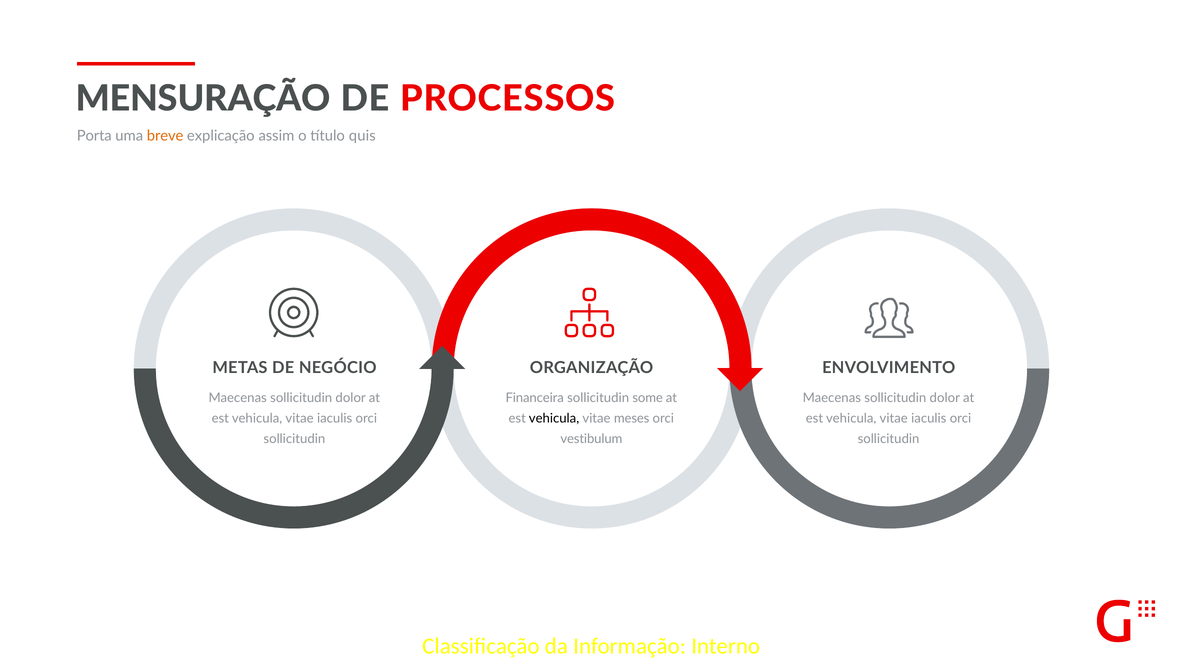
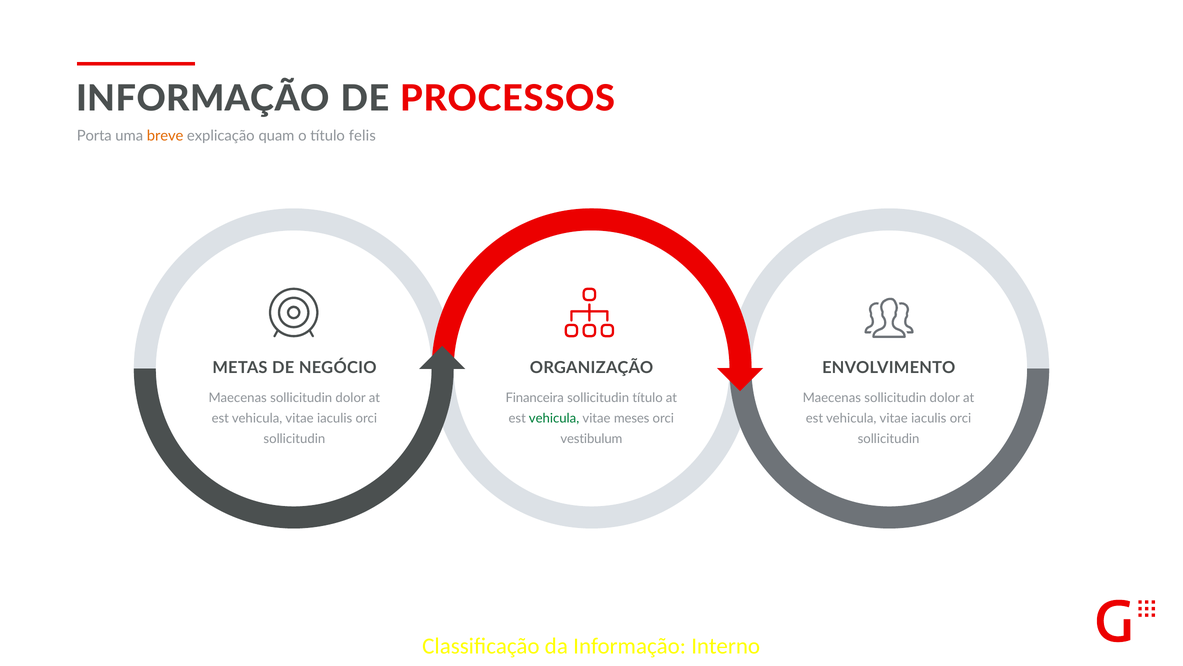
MENSURAÇÃO at (203, 99): MENSURAÇÃO -> INFORMAÇÃO
assim: assim -> quam
quis: quis -> felis
sollicitudin some: some -> título
vehicula at (554, 418) colour: black -> green
